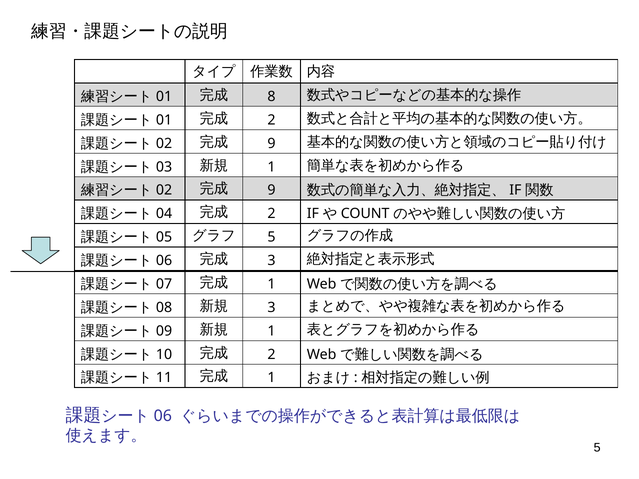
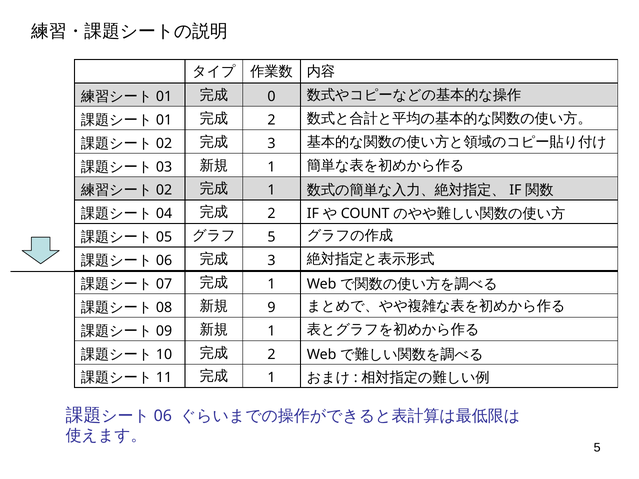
8: 8 -> 0
9 at (272, 143): 9 -> 3
9 at (272, 190): 9 -> 1
3 at (272, 308): 3 -> 9
